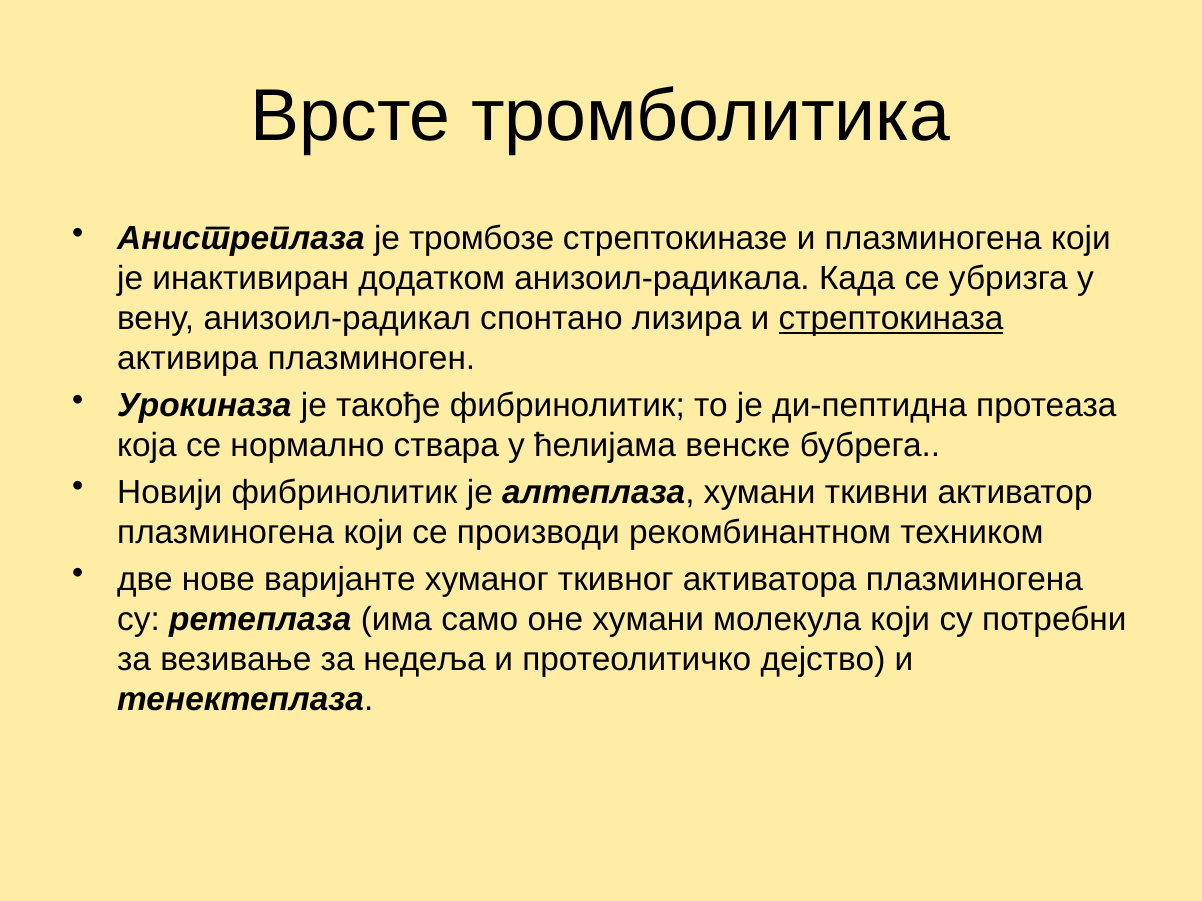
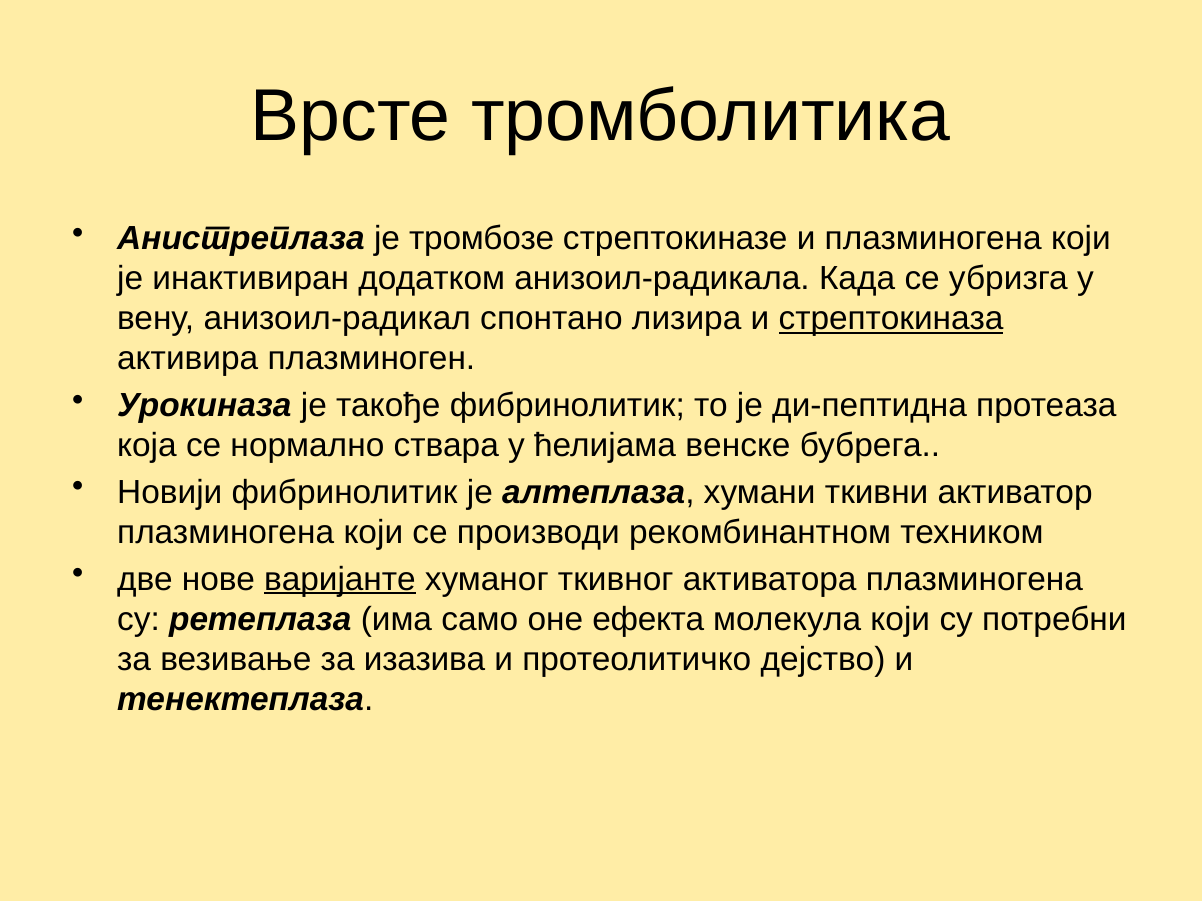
варијанте underline: none -> present
оне хумани: хумани -> ефекта
недеља: недеља -> изазива
